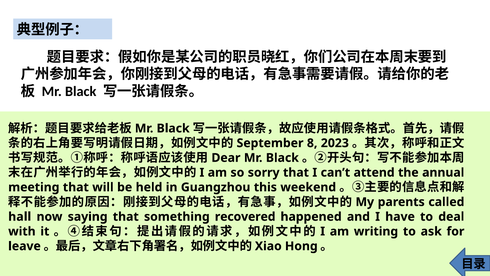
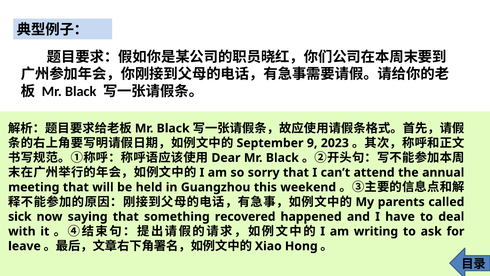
8: 8 -> 9
hall: hall -> sick
